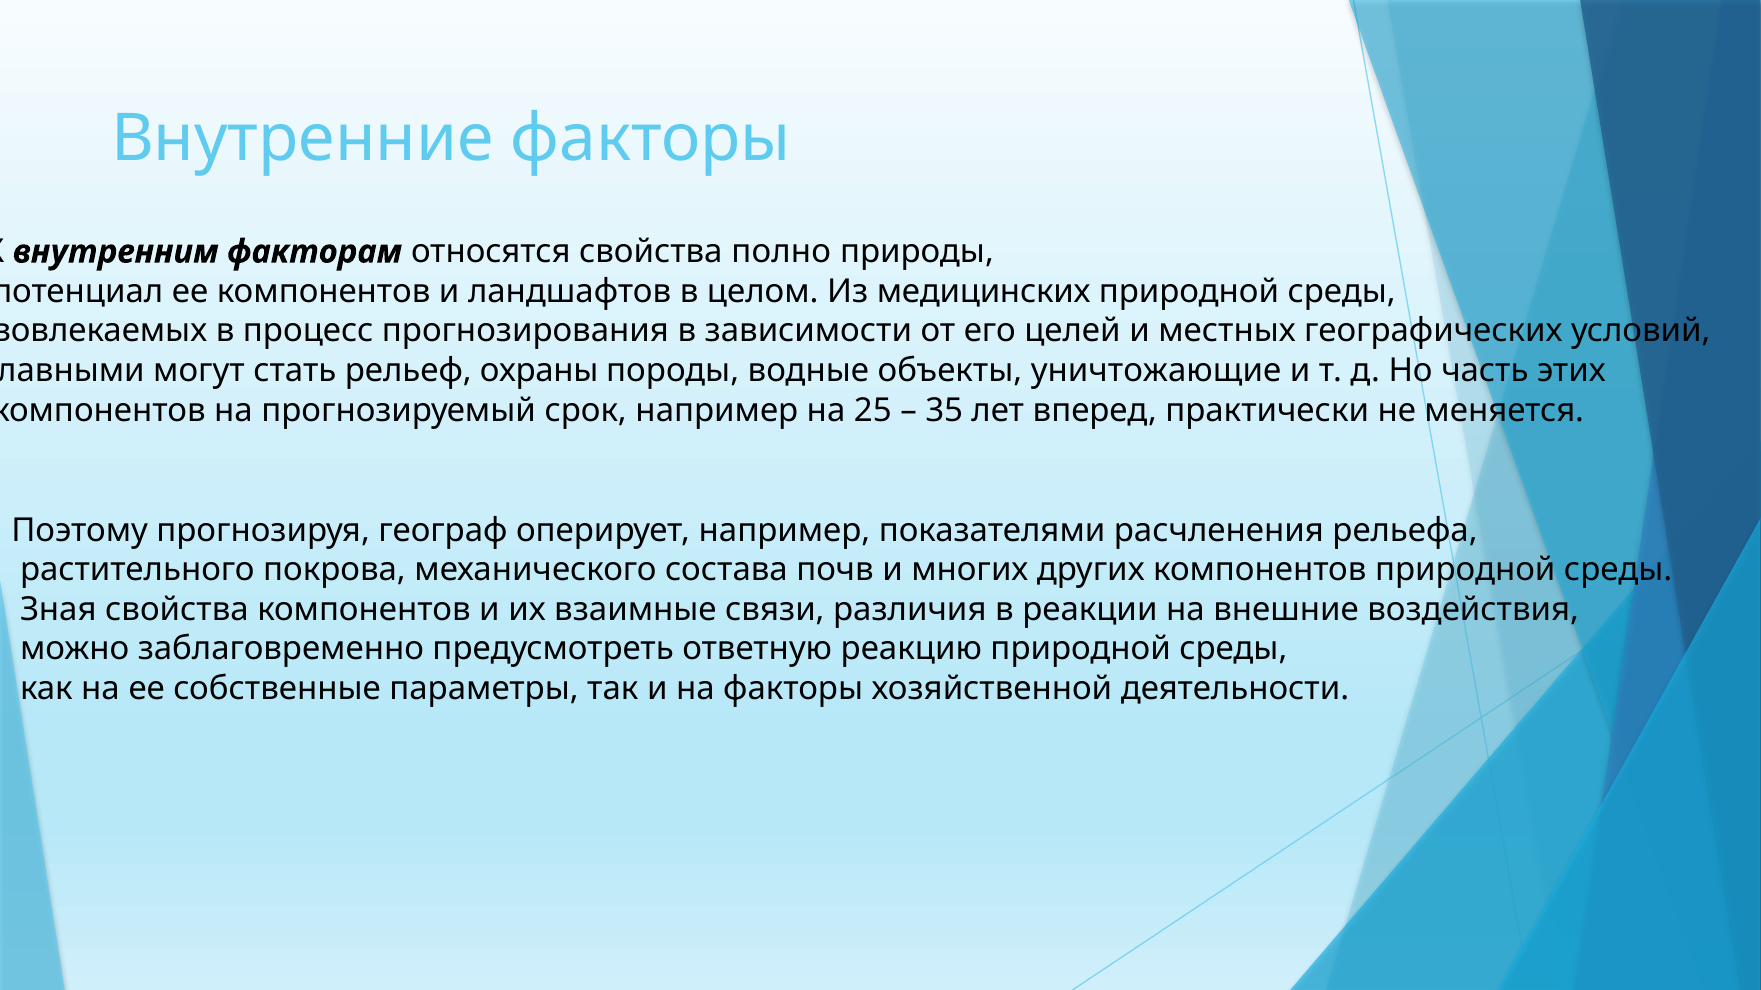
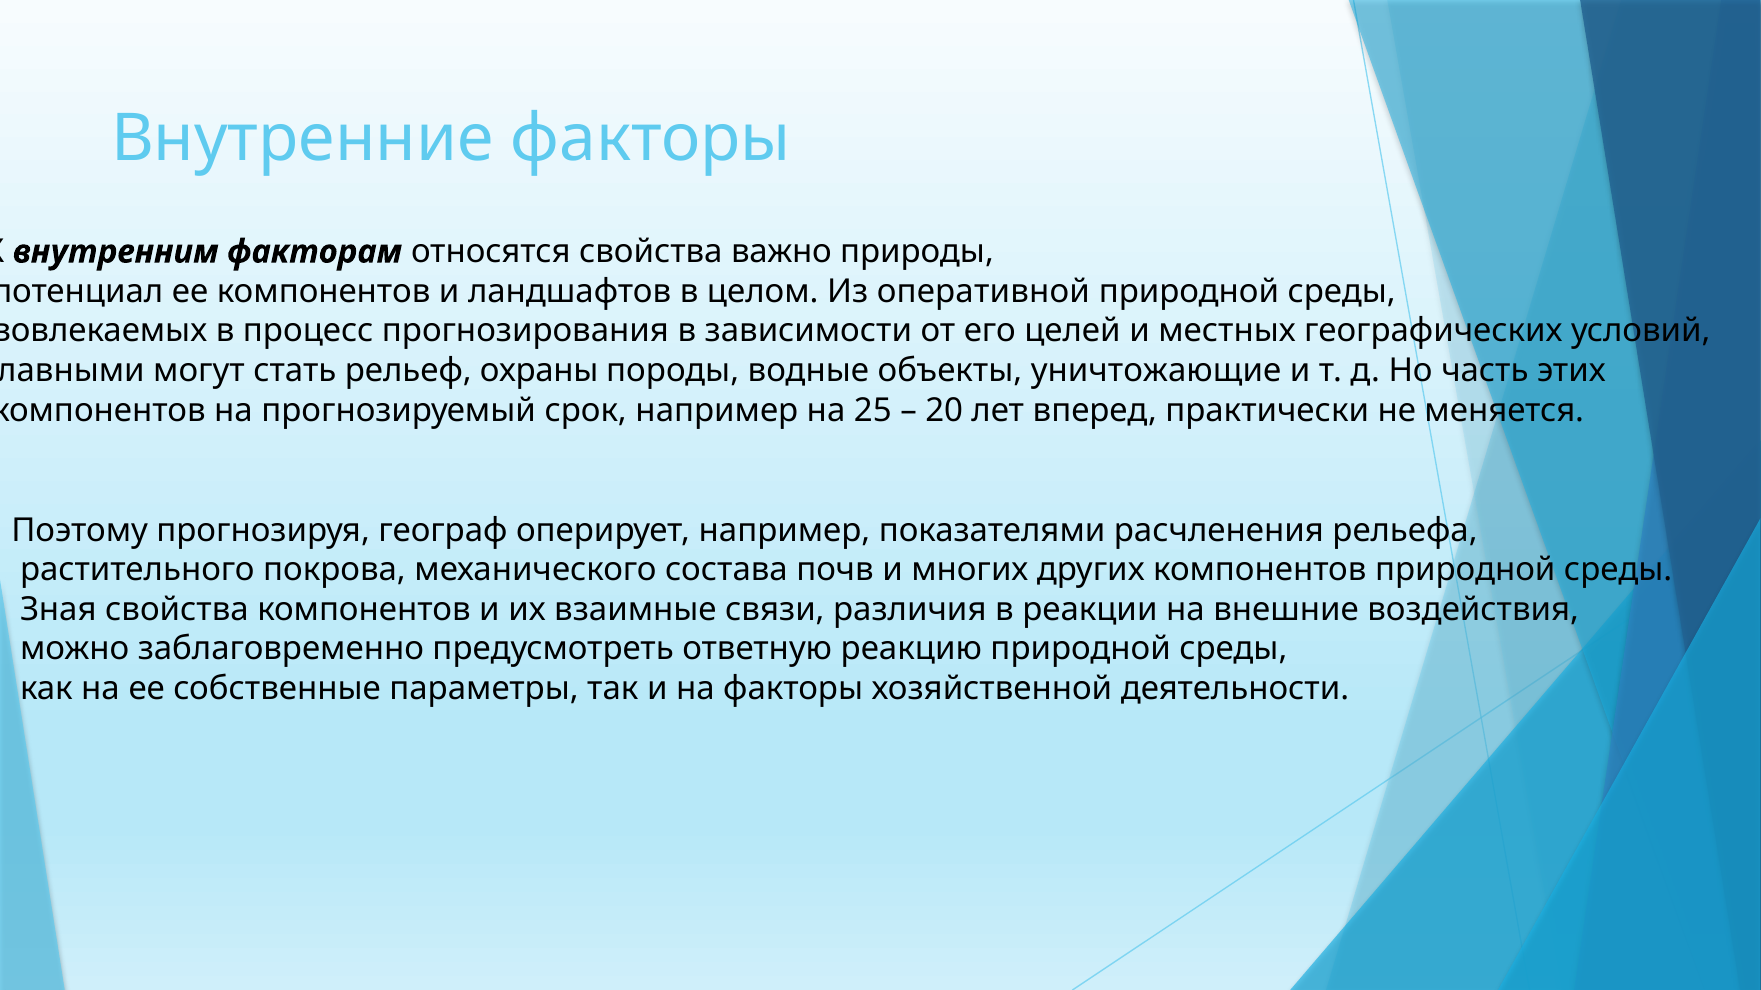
полно: полно -> важно
медицинских: медицинских -> оперативной
35: 35 -> 20
